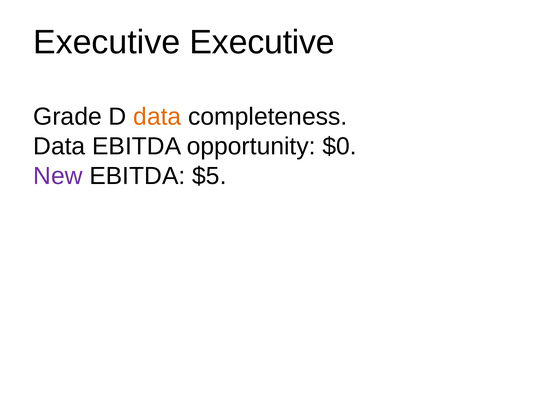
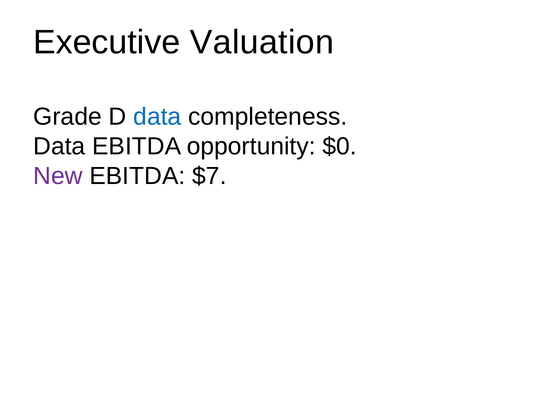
Executive Executive: Executive -> Valuation
data at (157, 116) colour: orange -> blue
$5: $5 -> $7
